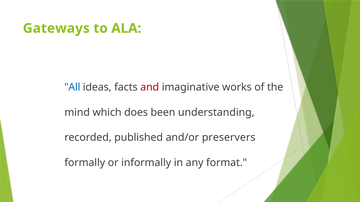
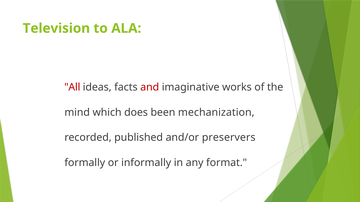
Gateways: Gateways -> Television
All colour: blue -> red
understanding: understanding -> mechanization
